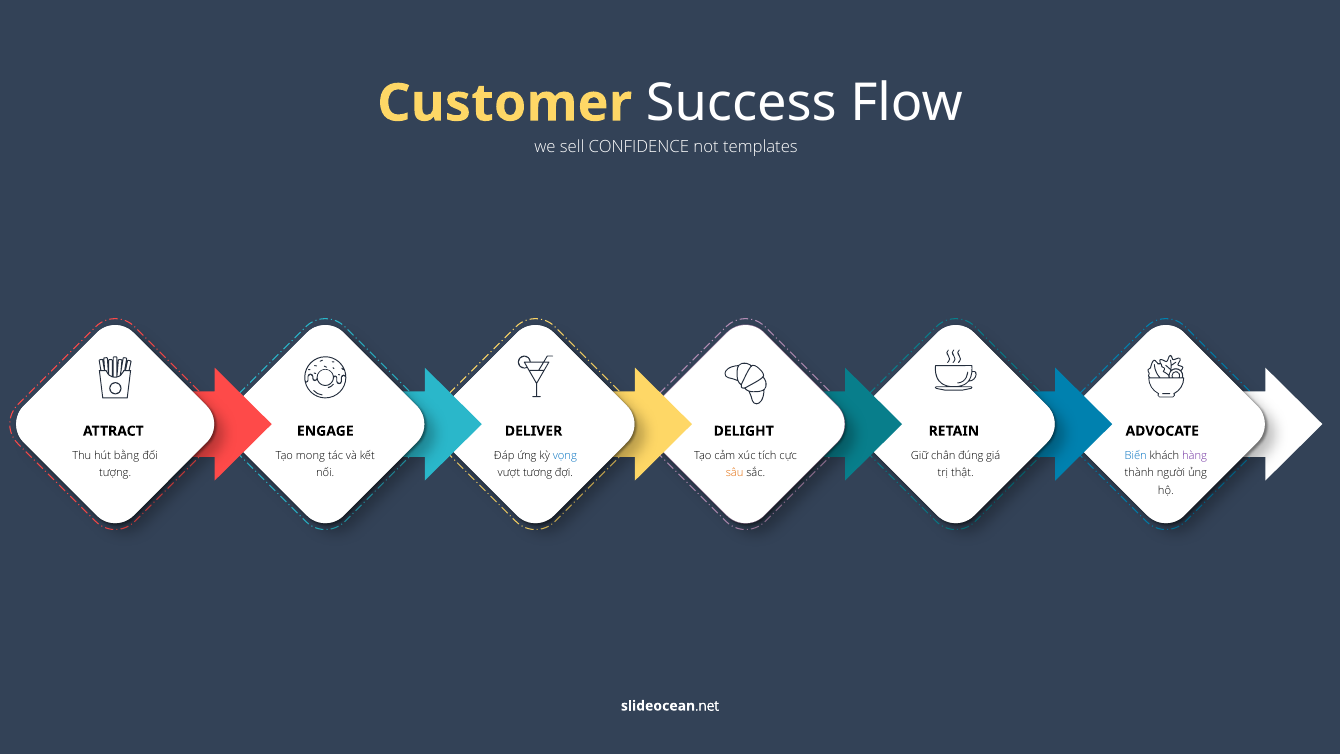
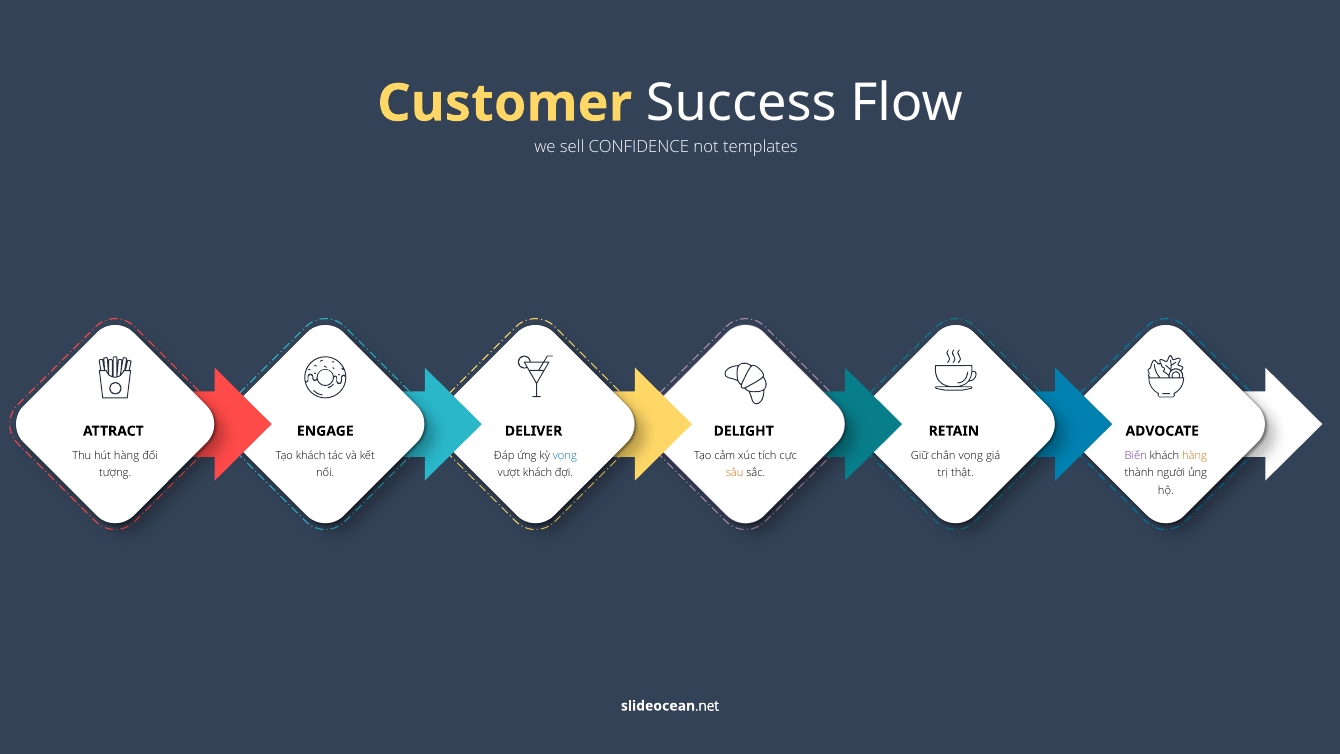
hút bằng: bằng -> hàng
Tạo mong: mong -> khách
chân đúng: đúng -> vọng
Biến colour: blue -> purple
hàng at (1195, 456) colour: purple -> orange
vượt tương: tương -> khách
